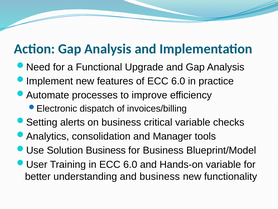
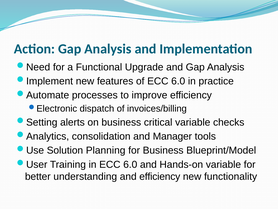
Solution Business: Business -> Planning
and business: business -> efficiency
